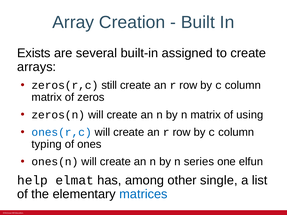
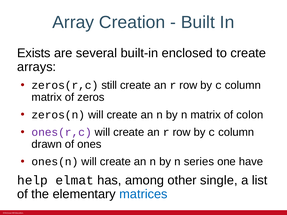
assigned: assigned -> enclosed
using: using -> colon
ones(r,c colour: blue -> purple
typing: typing -> drawn
elfun: elfun -> have
